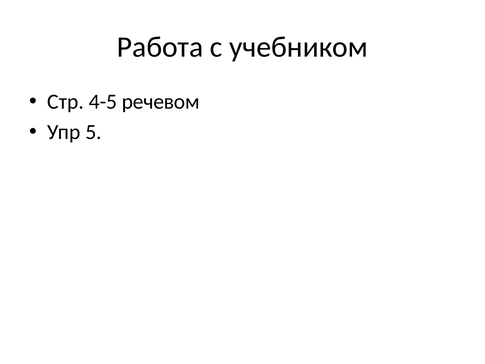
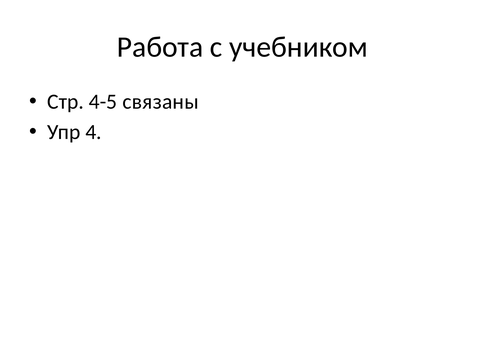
речевом: речевом -> связаны
5: 5 -> 4
